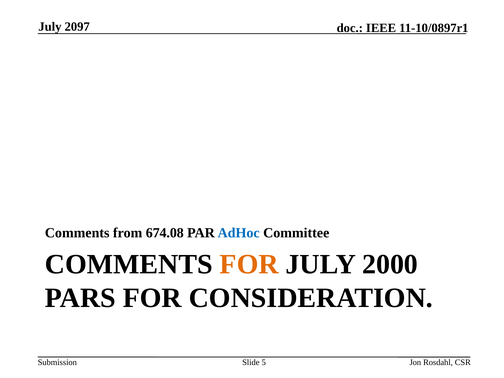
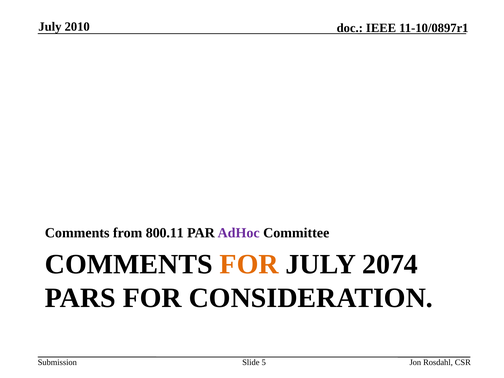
2097: 2097 -> 2010
674.08: 674.08 -> 800.11
AdHoc colour: blue -> purple
2000: 2000 -> 2074
